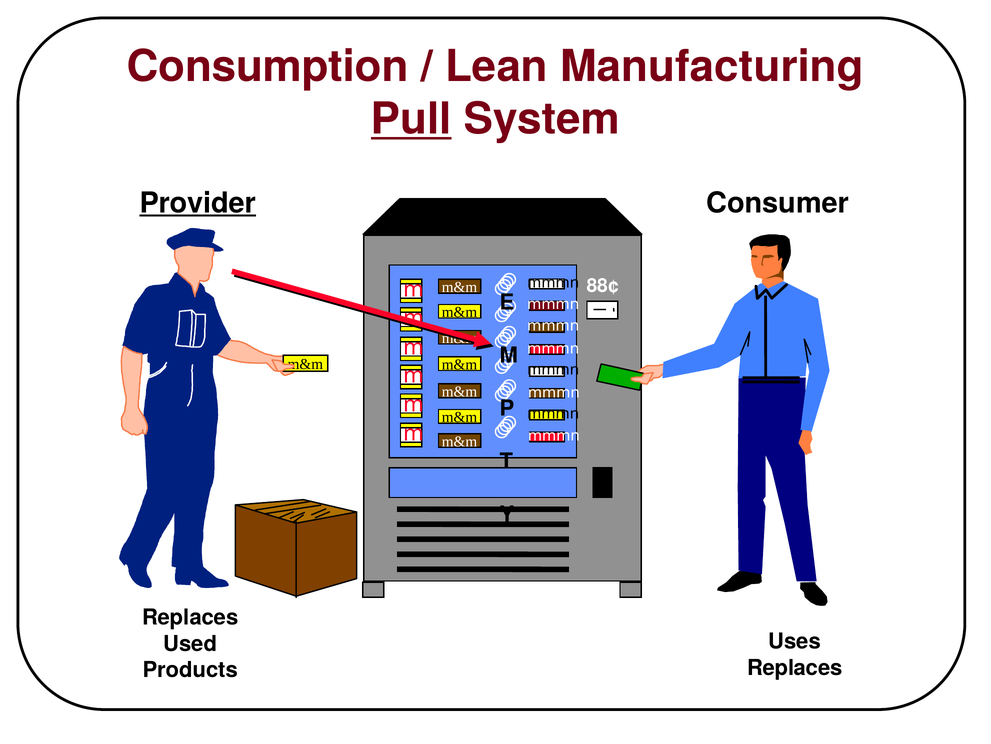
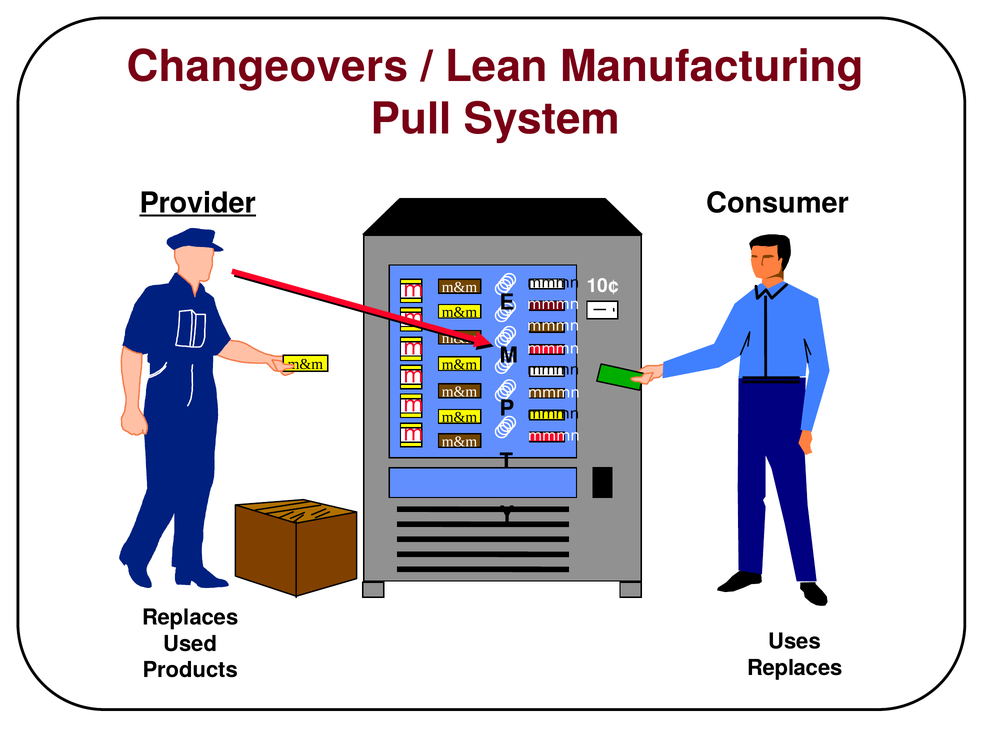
Consumption: Consumption -> Changeovers
Pull underline: present -> none
88¢: 88¢ -> 10¢
